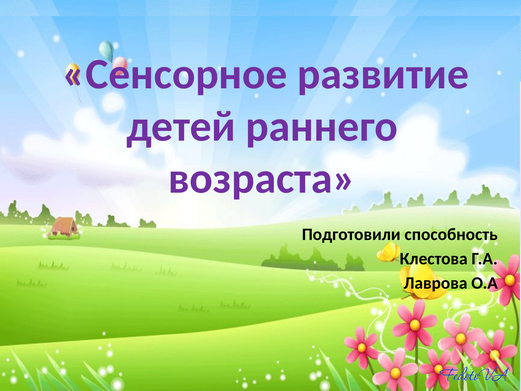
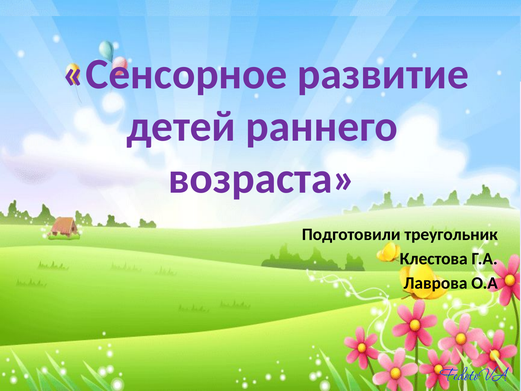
способность: способность -> треугольник
